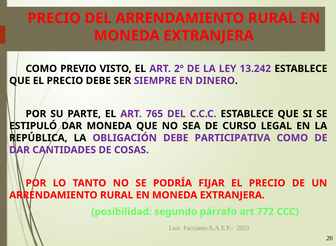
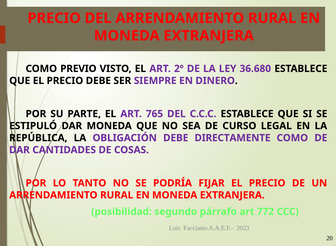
13.242: 13.242 -> 36.680
PARTICIPATIVA: PARTICIPATIVA -> DIRECTAMENTE
